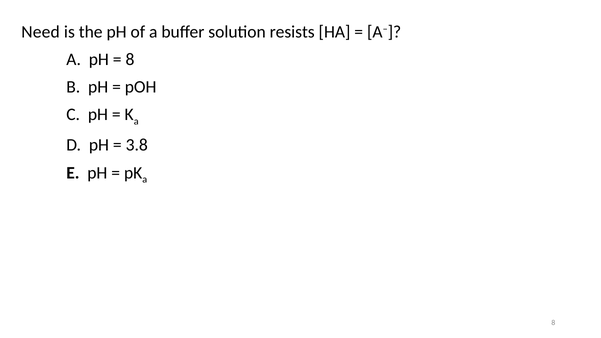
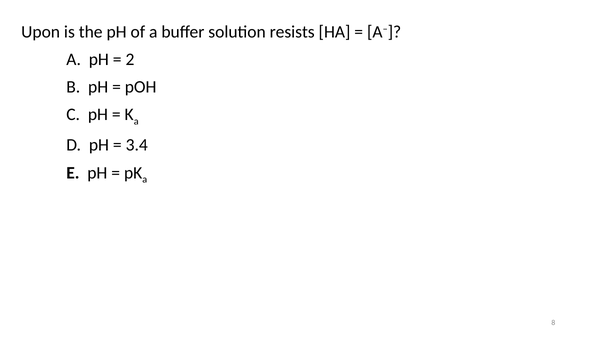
Need: Need -> Upon
8 at (130, 59): 8 -> 2
3.8: 3.8 -> 3.4
